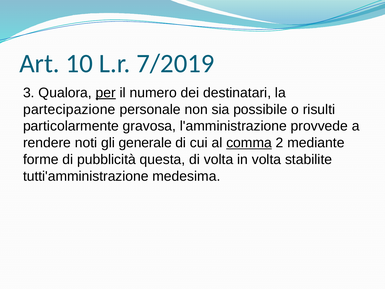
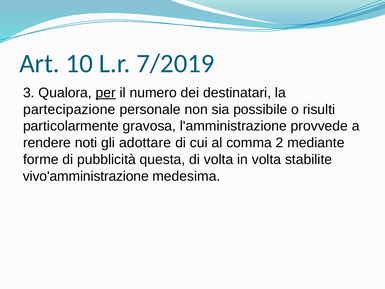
generale: generale -> adottare
comma underline: present -> none
tutti'amministrazione: tutti'amministrazione -> vivo'amministrazione
